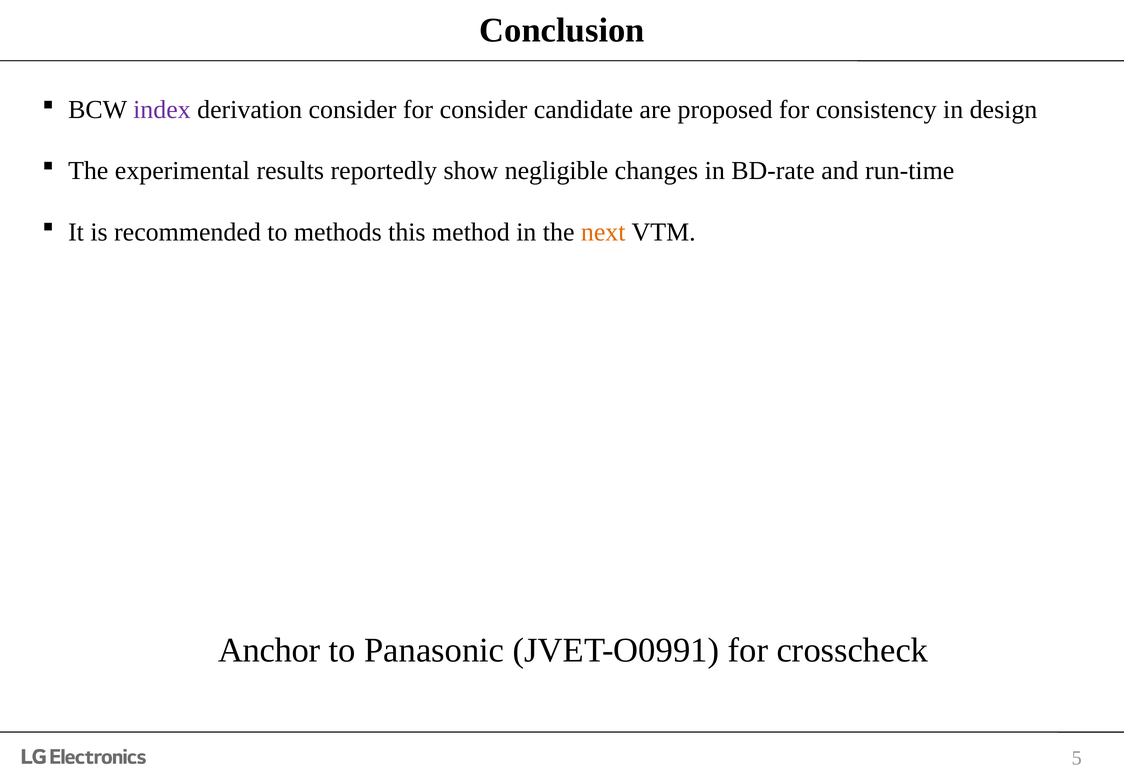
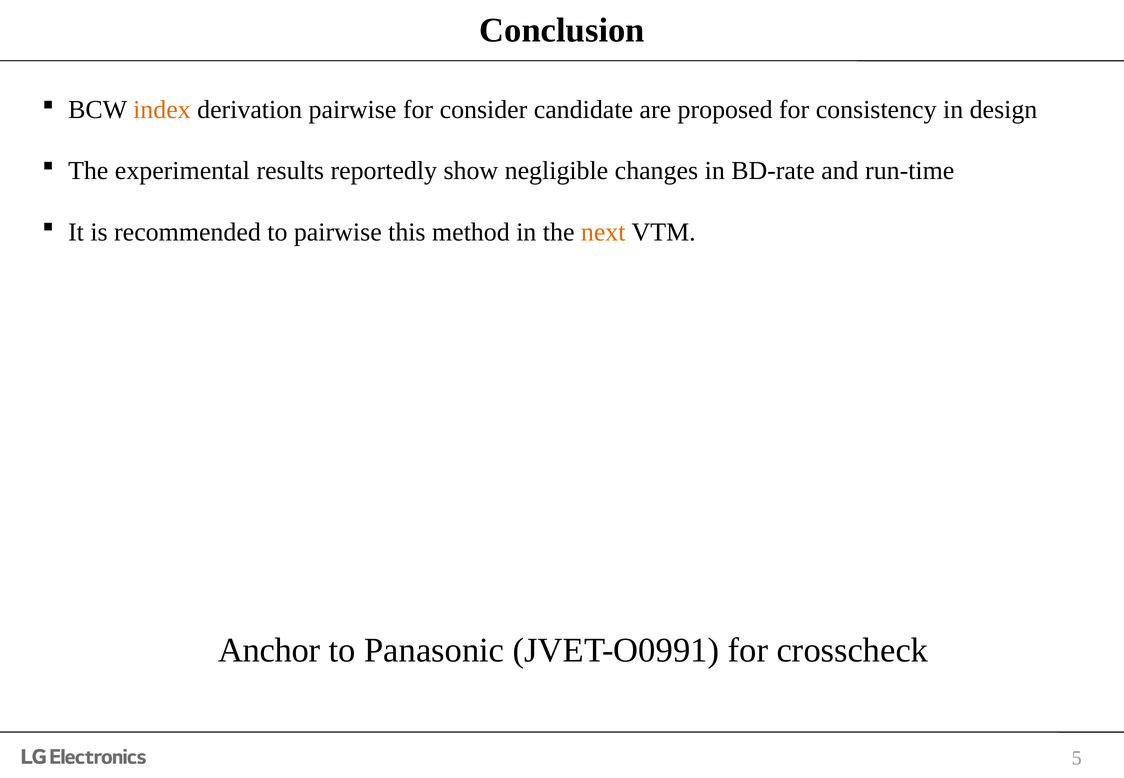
index colour: purple -> orange
derivation consider: consider -> pairwise
to methods: methods -> pairwise
